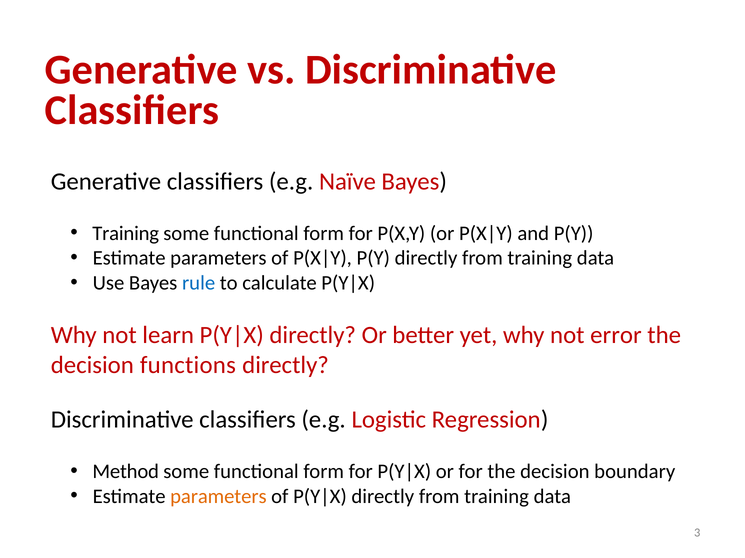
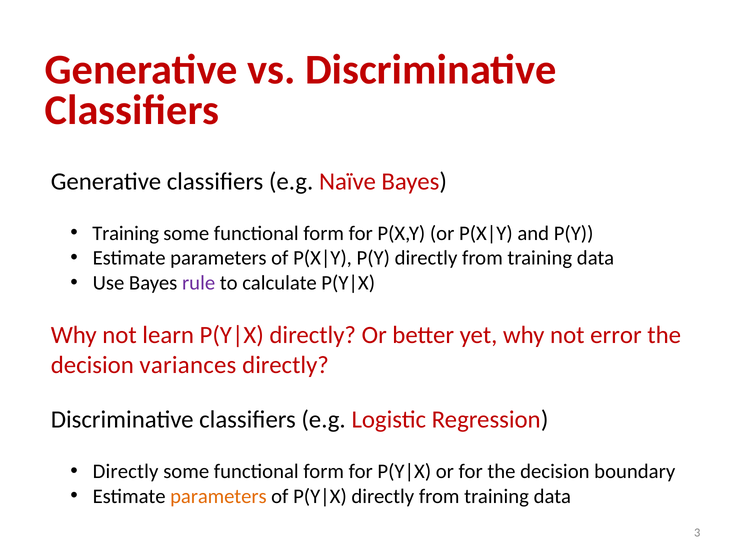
rule colour: blue -> purple
functions: functions -> variances
Method at (126, 472): Method -> Directly
